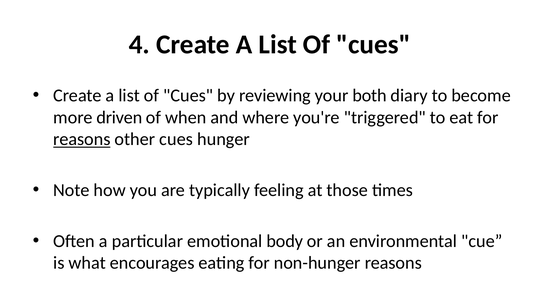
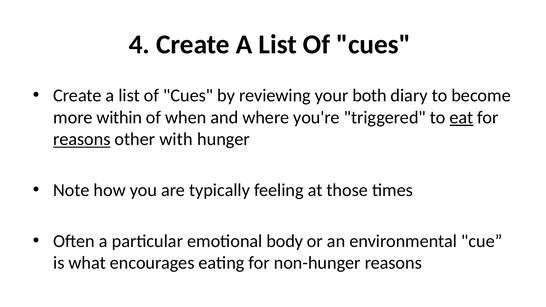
driven: driven -> within
eat underline: none -> present
other cues: cues -> with
